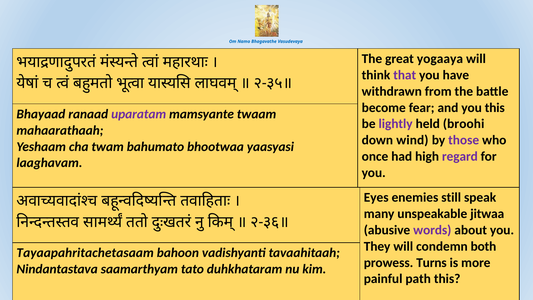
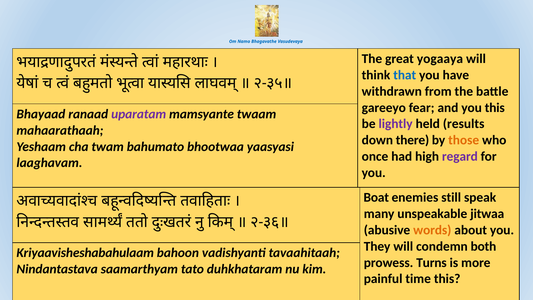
that colour: purple -> blue
become: become -> gareeyo
broohi: broohi -> results
wind: wind -> there
those colour: purple -> orange
Eyes: Eyes -> Boat
words colour: purple -> orange
Tayaapahritachetasaam: Tayaapahritachetasaam -> Kriyaavisheshabahulaam
path: path -> time
